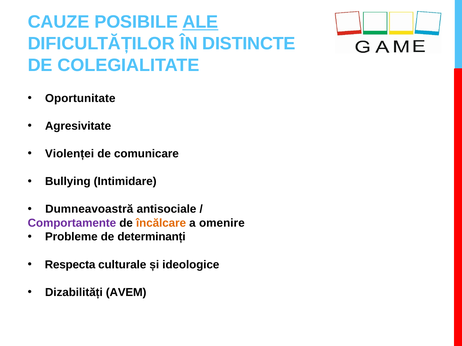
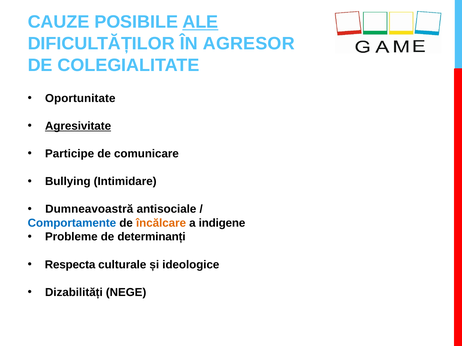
DISTINCTE: DISTINCTE -> AGRESOR
Agresivitate underline: none -> present
Violenței: Violenței -> Participe
Comportamente colour: purple -> blue
omenire: omenire -> indigene
AVEM: AVEM -> NEGE
